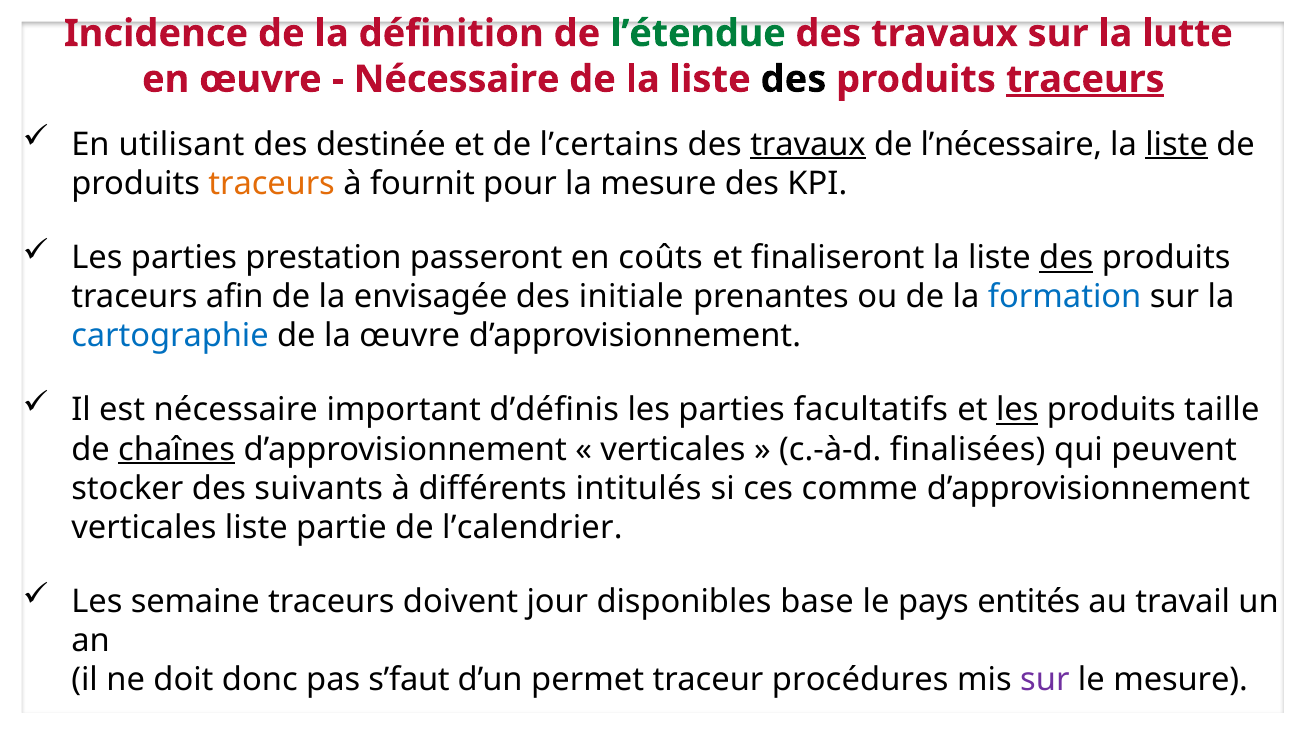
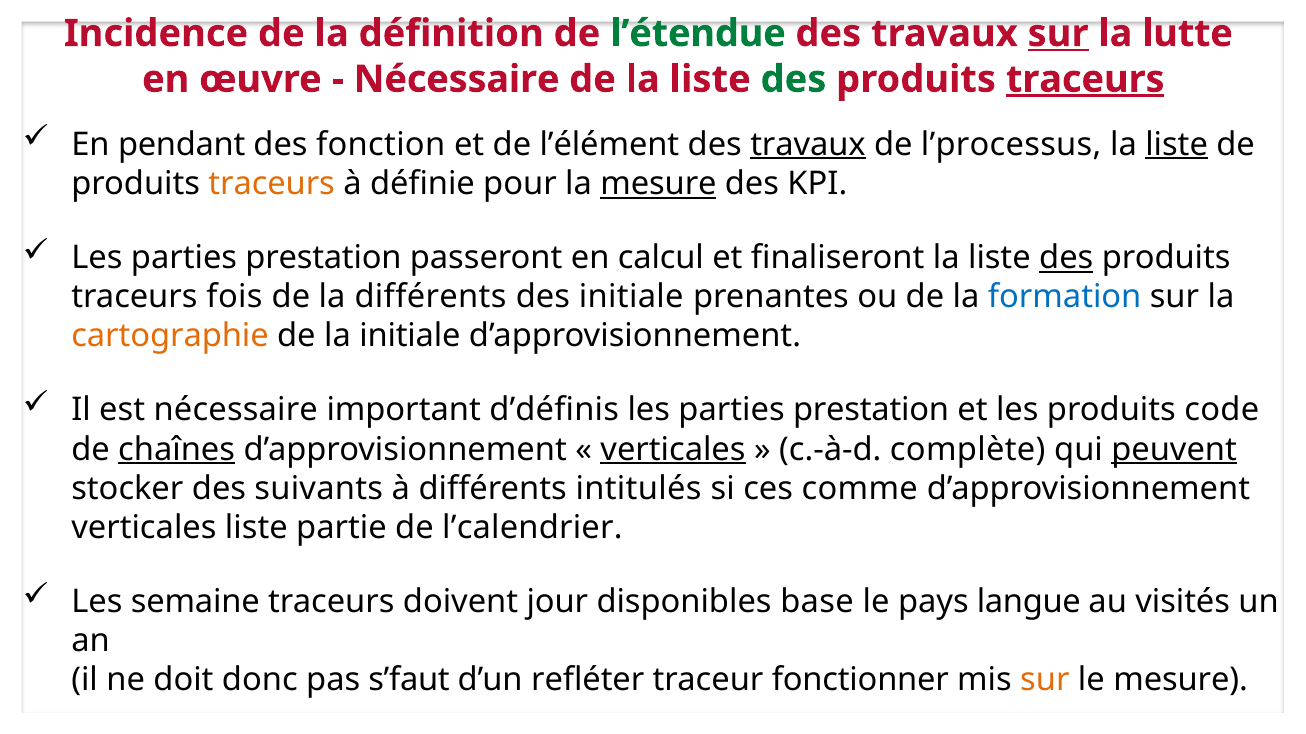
sur at (1058, 34) underline: none -> present
des at (793, 79) colour: black -> green
utilisant: utilisant -> pendant
destinée: destinée -> fonction
l’certains: l’certains -> l’élément
l’nécessaire: l’nécessaire -> l’processus
fournit: fournit -> définie
mesure at (658, 184) underline: none -> present
coûts: coûts -> calcul
afin: afin -> fois
la envisagée: envisagée -> différents
cartographie colour: blue -> orange
la œuvre: œuvre -> initiale
facultatifs at (871, 411): facultatifs -> prestation
les at (1017, 411) underline: present -> none
taille: taille -> code
verticales at (673, 450) underline: none -> present
finalisées: finalisées -> complète
peuvent underline: none -> present
entités: entités -> langue
travail: travail -> visités
permet: permet -> refléter
procédures: procédures -> fonctionner
sur at (1045, 681) colour: purple -> orange
